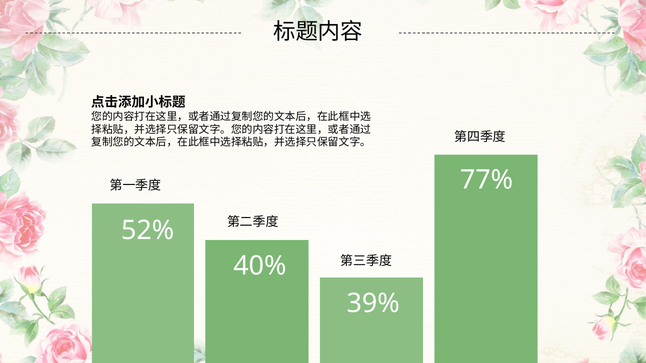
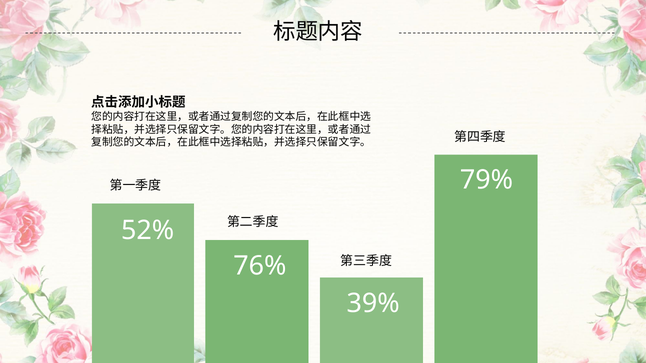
77%: 77% -> 79%
40%: 40% -> 76%
